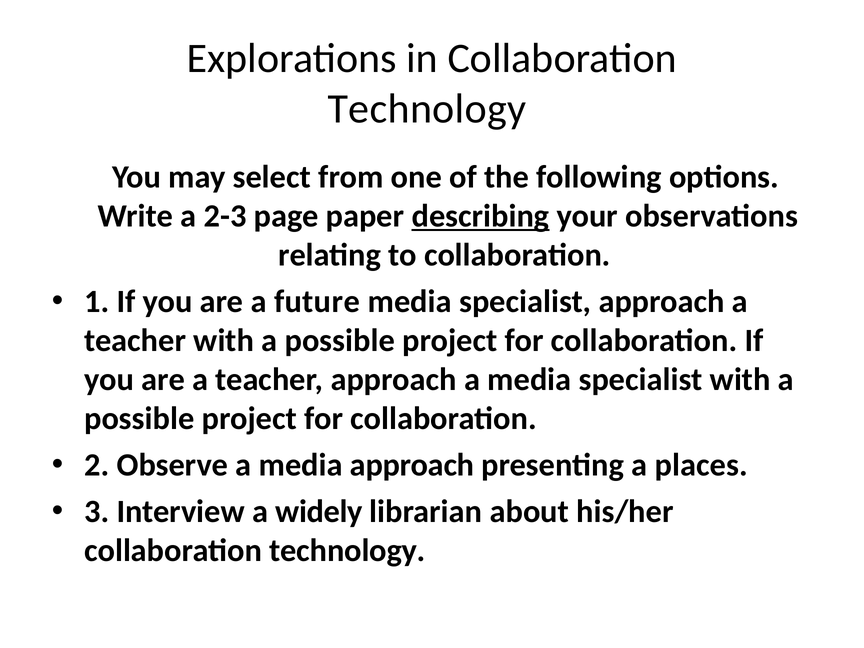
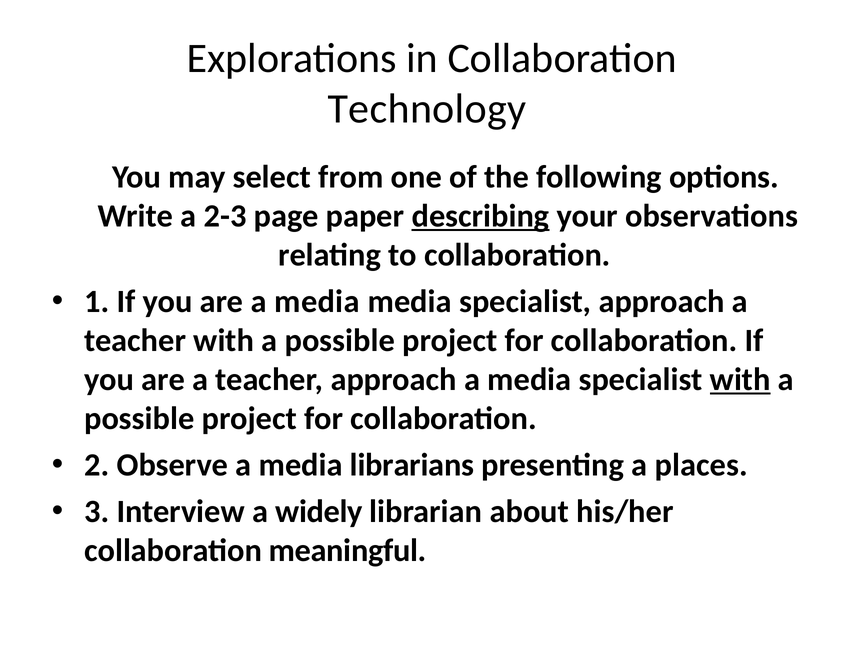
are a future: future -> media
with at (740, 379) underline: none -> present
media approach: approach -> librarians
technology at (347, 551): technology -> meaningful
